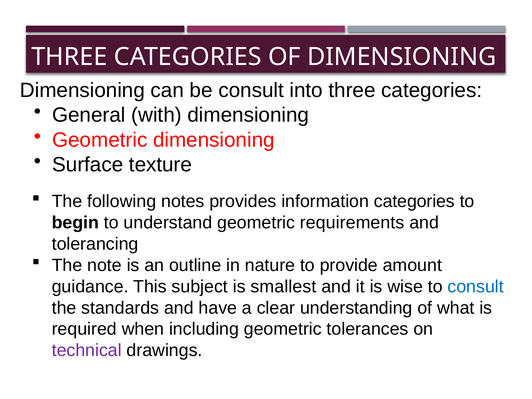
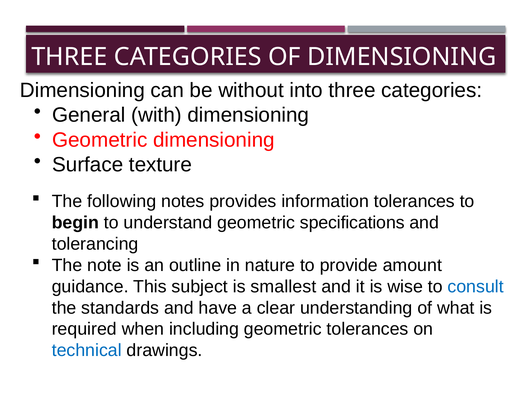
be consult: consult -> without
information categories: categories -> tolerances
requirements: requirements -> specifications
technical colour: purple -> blue
